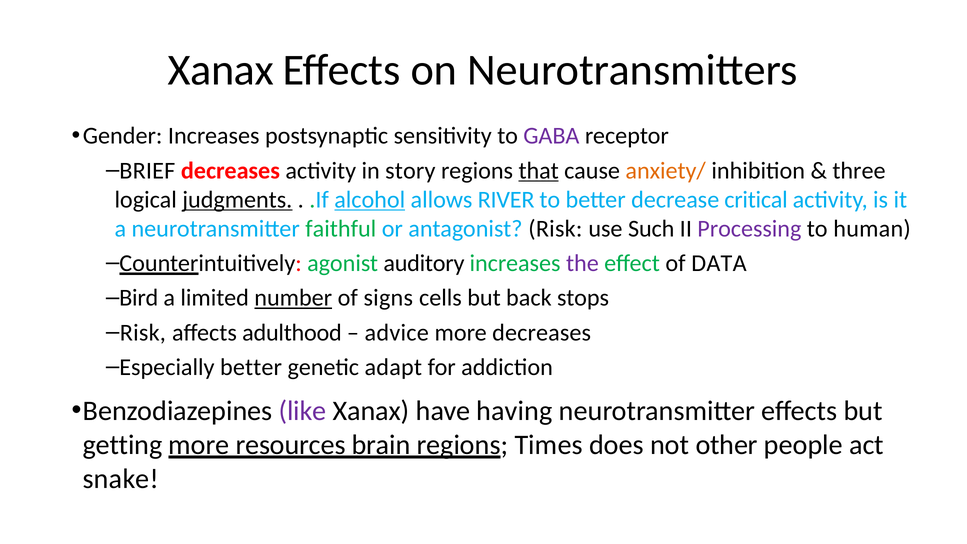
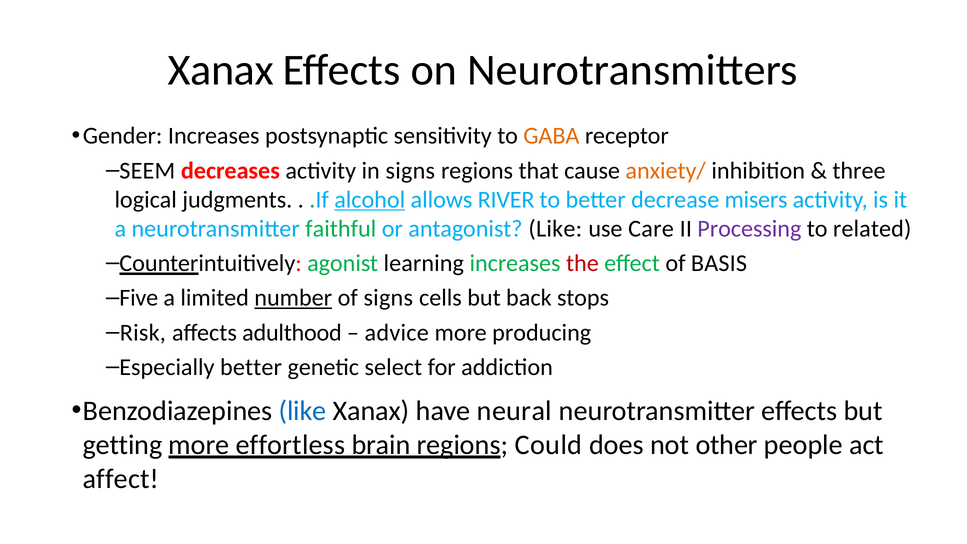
GABA colour: purple -> orange
BRIEF: BRIEF -> SEEM
in story: story -> signs
that underline: present -> none
judgments underline: present -> none
critical: critical -> misers
antagonist Risk: Risk -> Like
Such: Such -> Care
human: human -> related
auditory: auditory -> learning
the colour: purple -> red
DATA: DATA -> BASIS
Bird: Bird -> Five
more decreases: decreases -> producing
adapt: adapt -> select
like at (303, 411) colour: purple -> blue
having: having -> neural
resources: resources -> effortless
Times: Times -> Could
snake: snake -> affect
